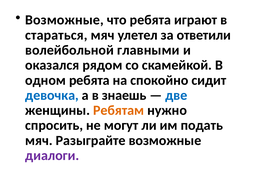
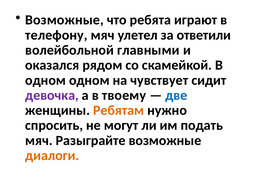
стараться: стараться -> телефону
одном ребята: ребята -> одном
спокойно: спокойно -> чувствует
девочка colour: blue -> purple
знаешь: знаешь -> твоему
диалоги colour: purple -> orange
